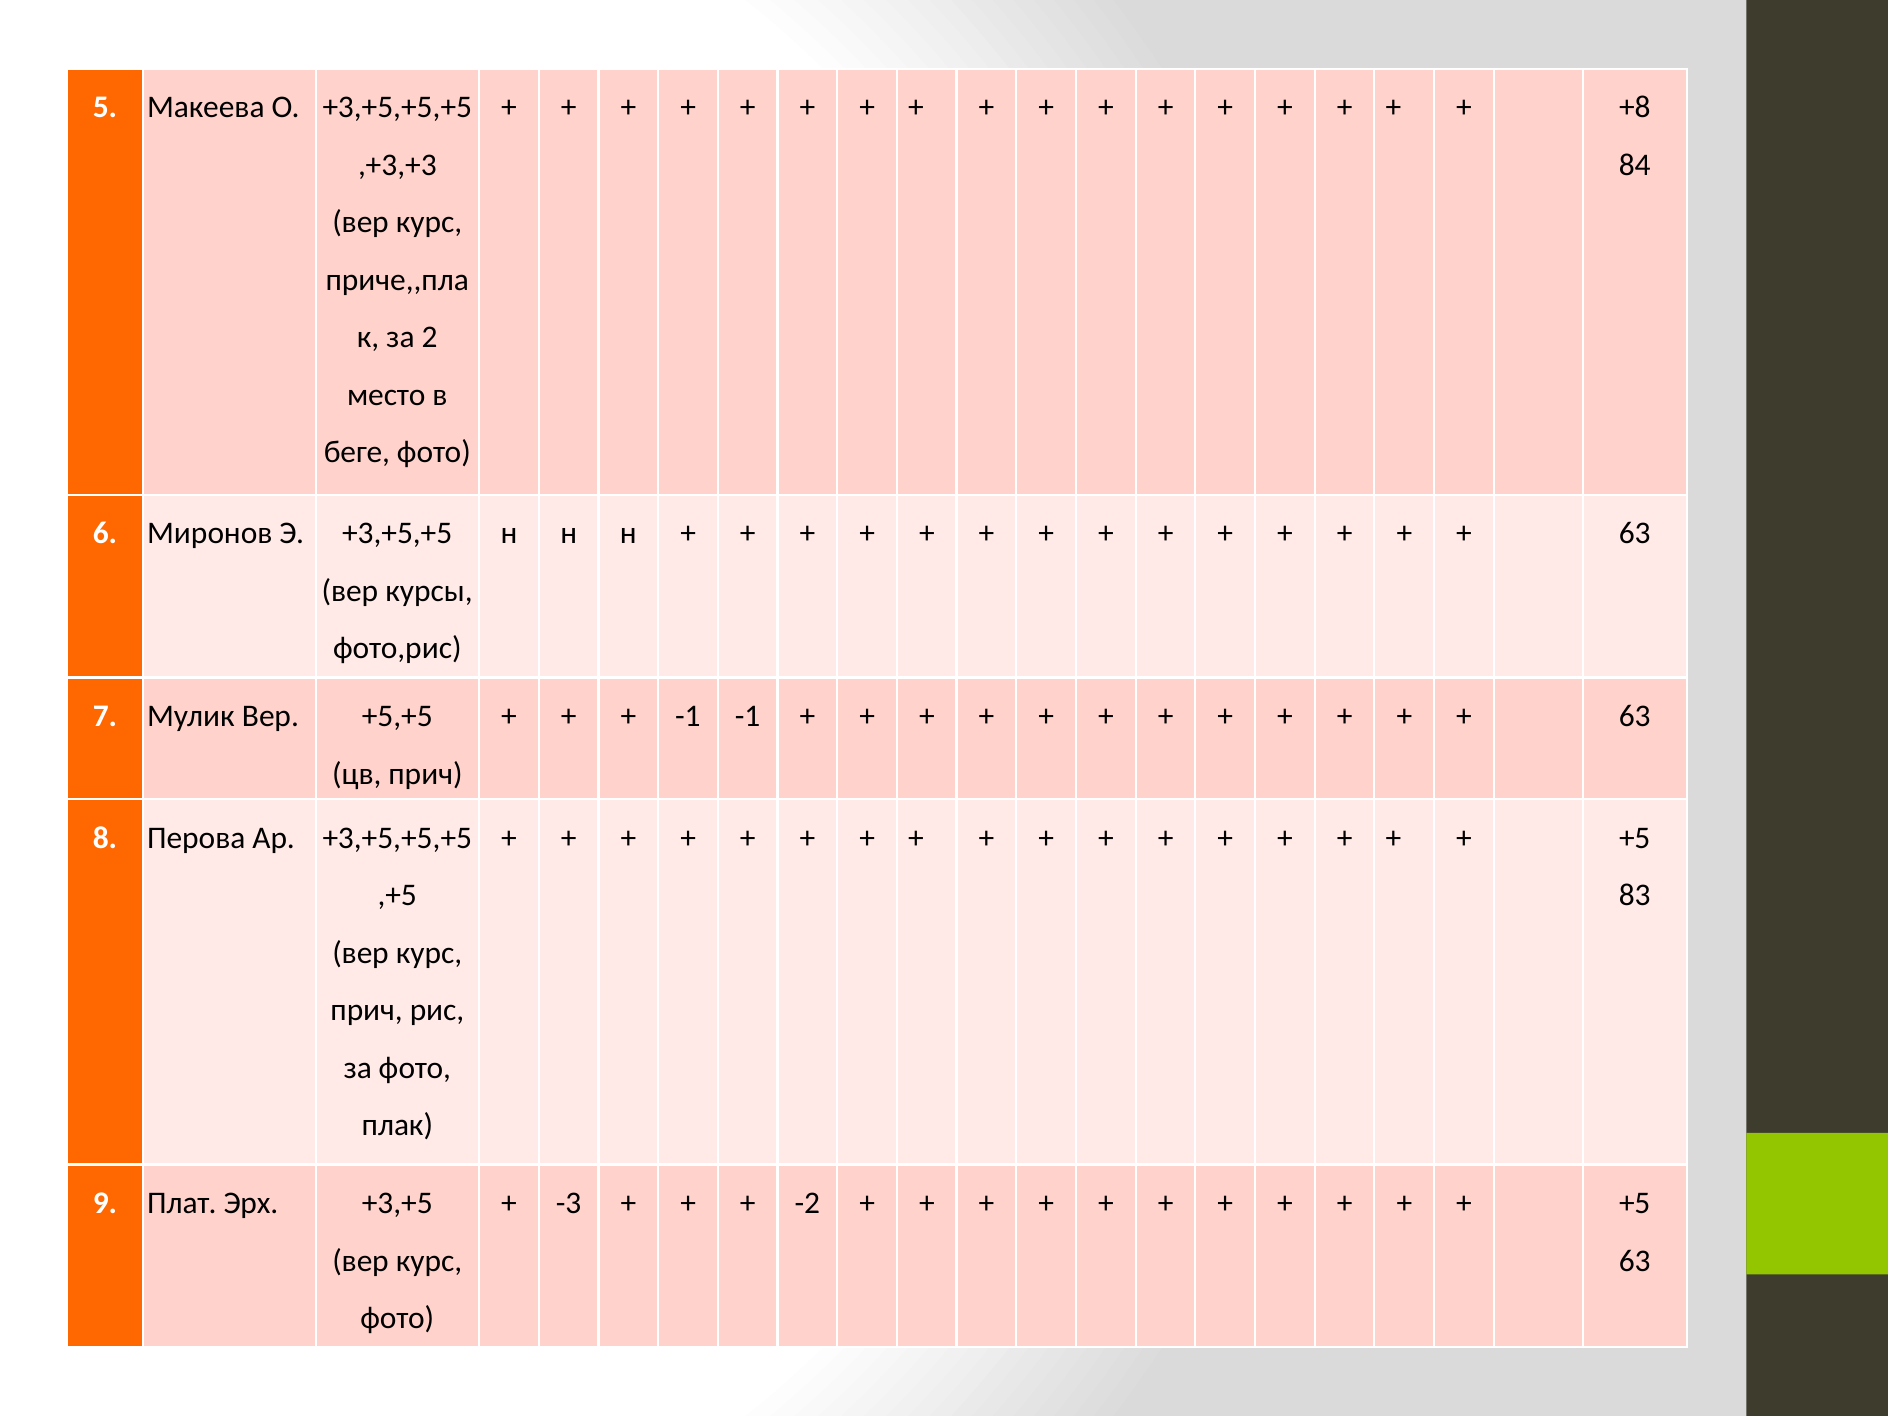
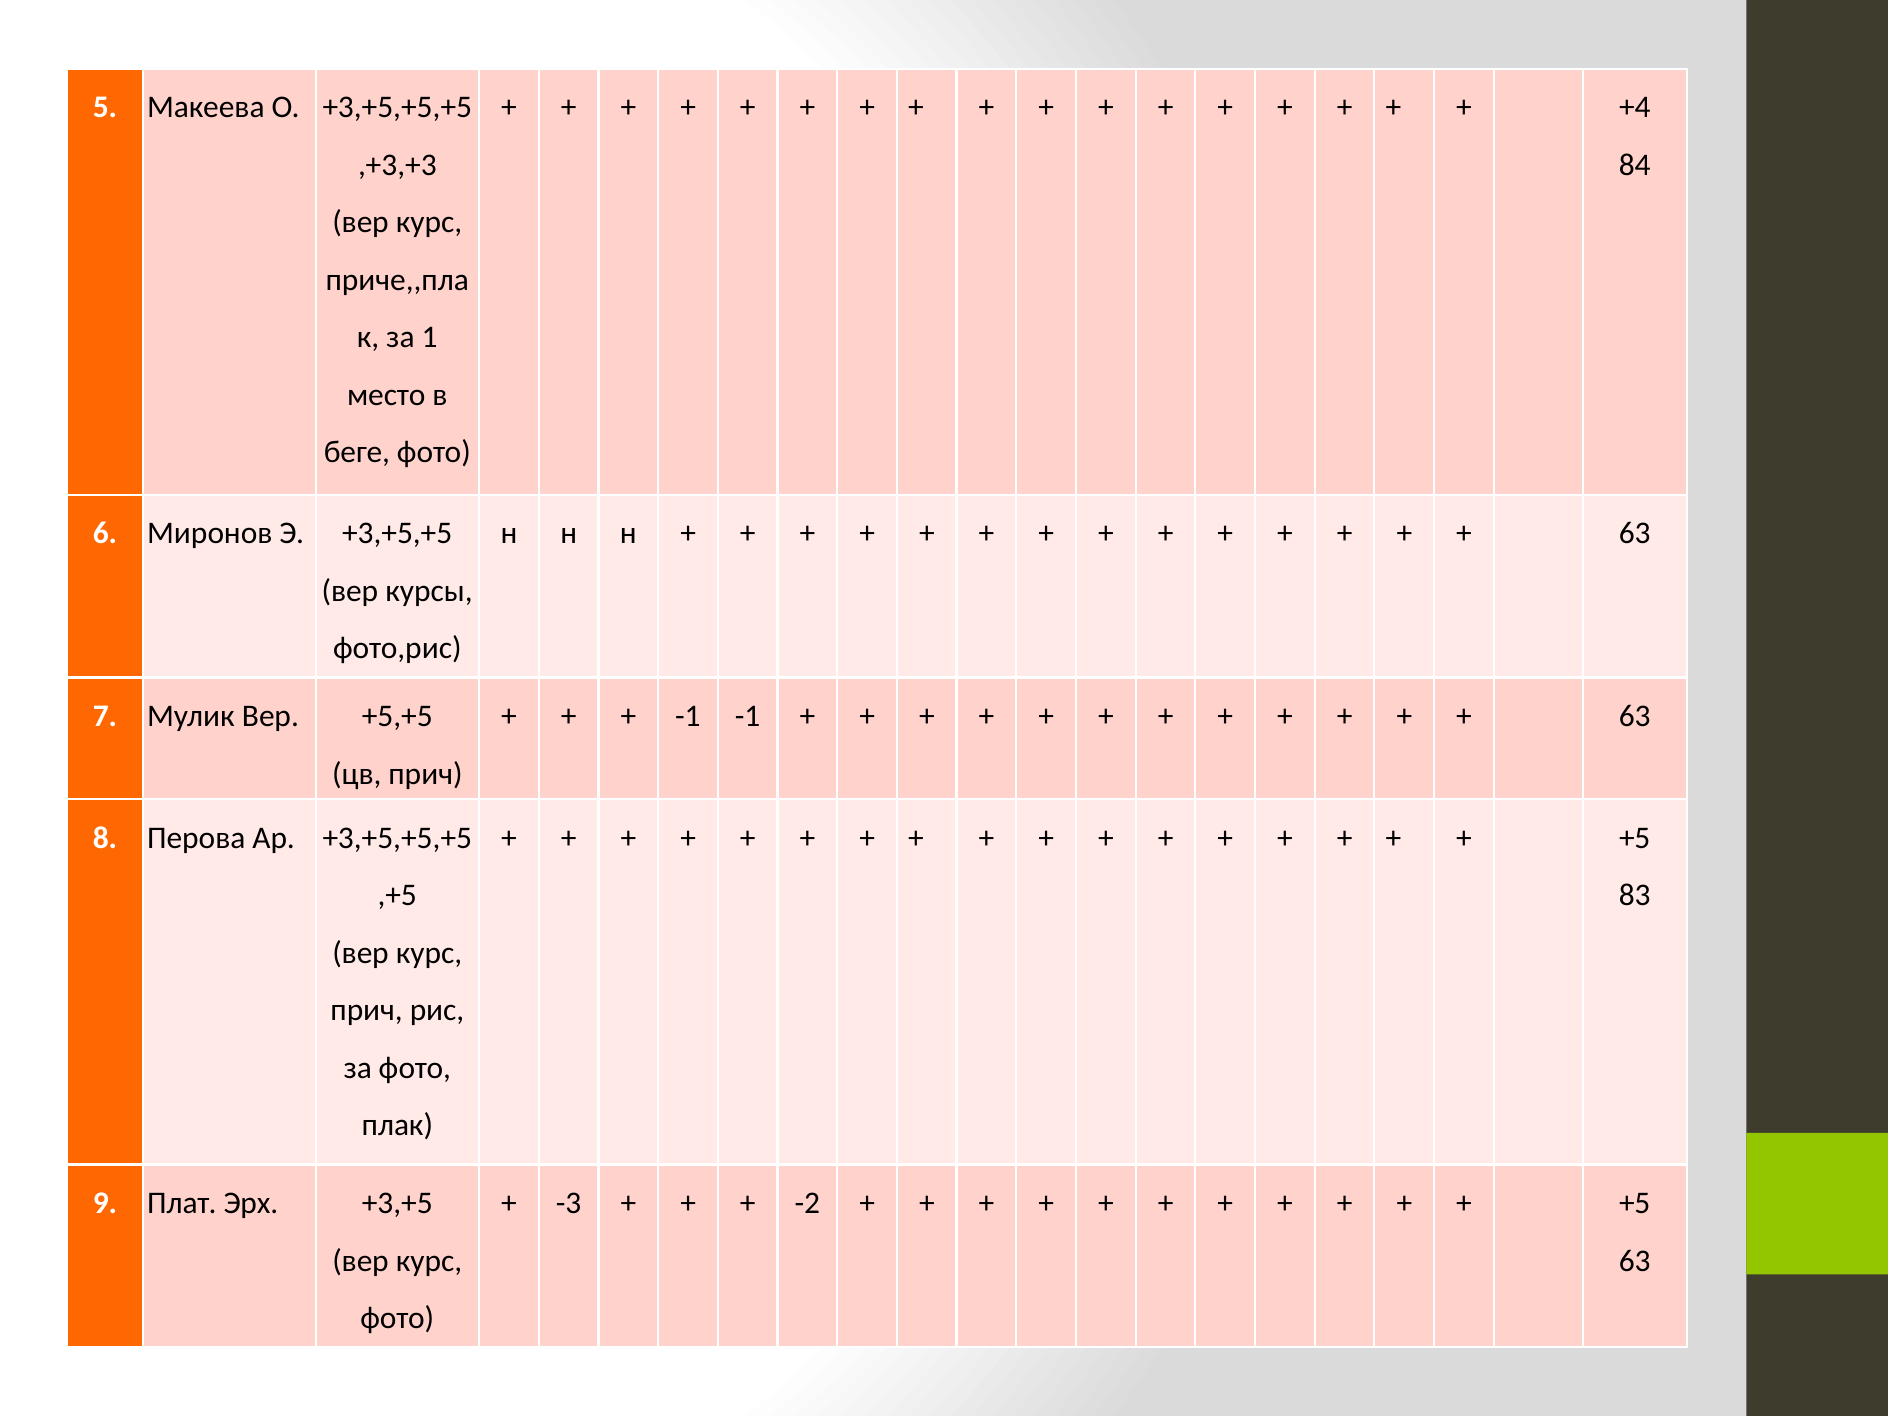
+8: +8 -> +4
2: 2 -> 1
